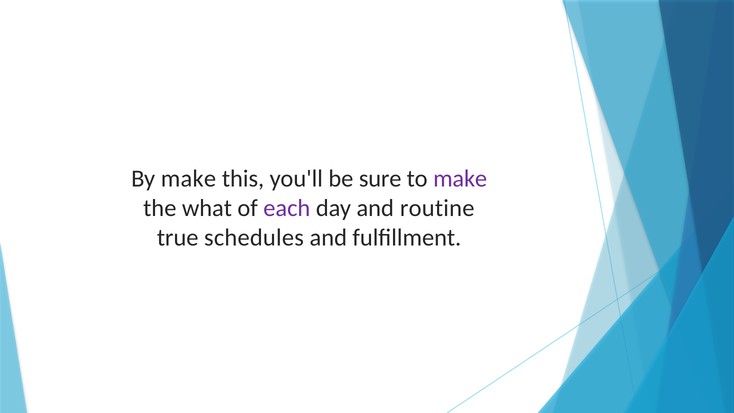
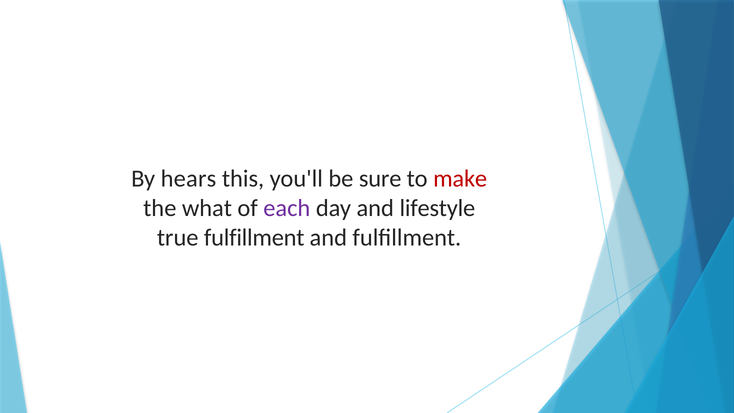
By make: make -> hears
make at (460, 179) colour: purple -> red
routine: routine -> lifestyle
true schedules: schedules -> fulfillment
